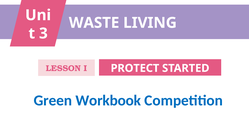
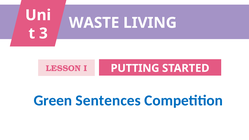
PROTECT: PROTECT -> PUTTING
Workbook: Workbook -> Sentences
